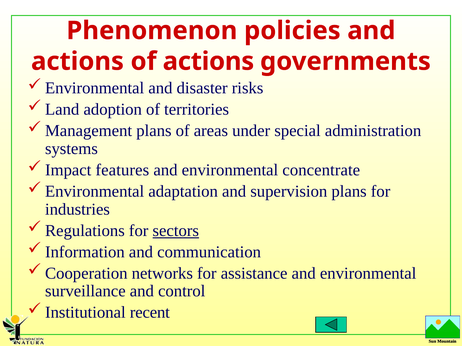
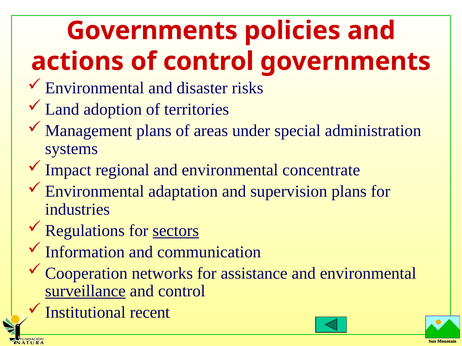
Phenomenon at (152, 31): Phenomenon -> Governments
of actions: actions -> control
features: features -> regional
surveillance underline: none -> present
